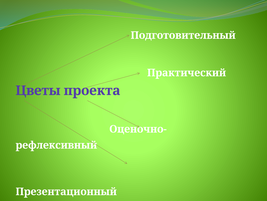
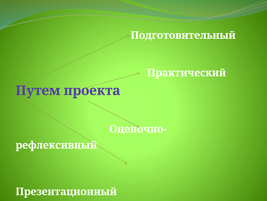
Цветы: Цветы -> Путем
